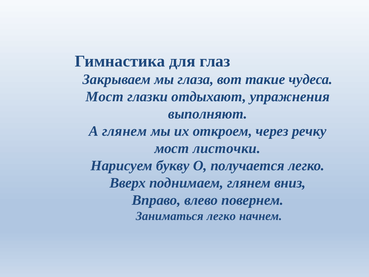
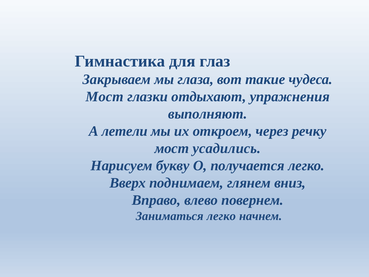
А глянем: глянем -> летели
листочки: листочки -> усадились
